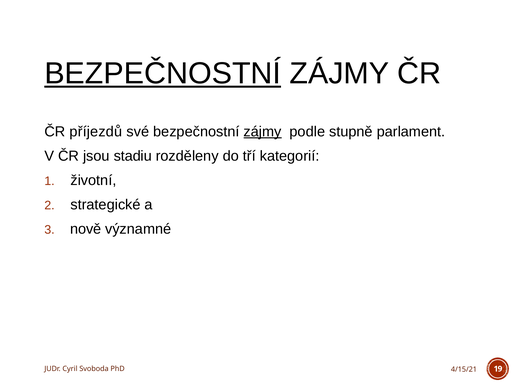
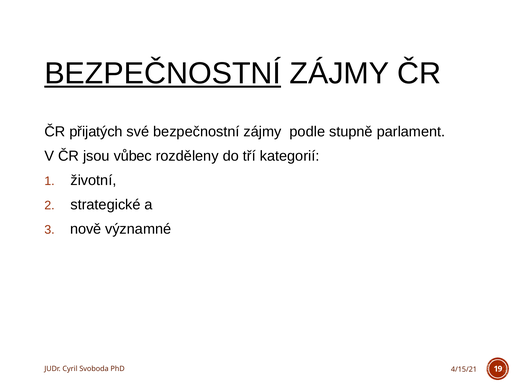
příjezdů: příjezdů -> přijatých
zájmy at (263, 131) underline: present -> none
stadiu: stadiu -> vůbec
